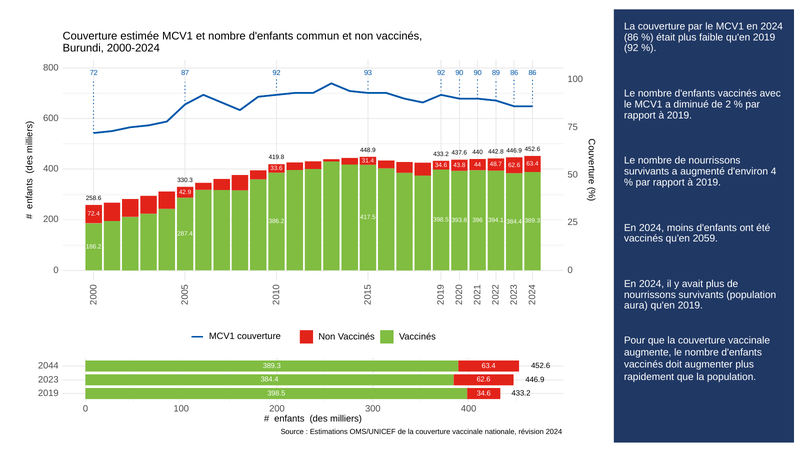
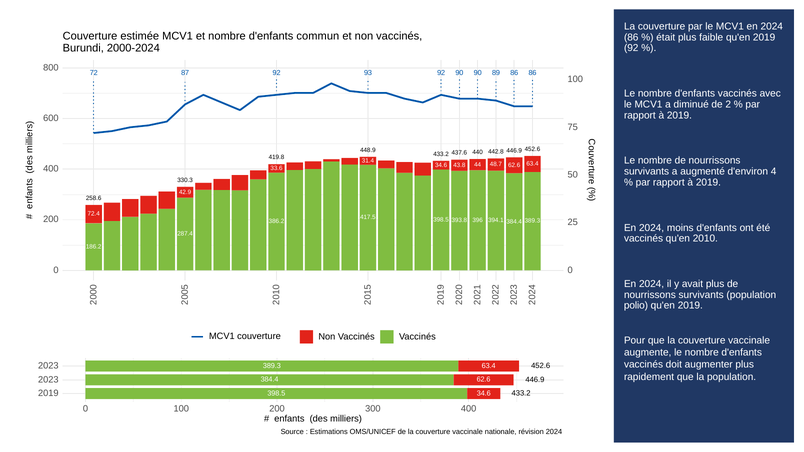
2059: 2059 -> 2010
aura: aura -> polio
2044 at (48, 366): 2044 -> 2023
